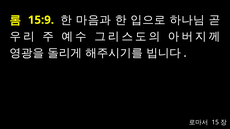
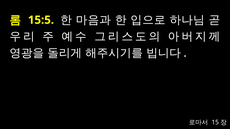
15:9: 15:9 -> 15:5
